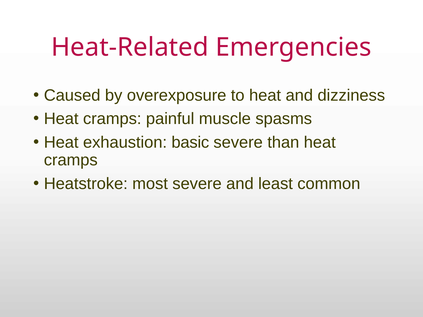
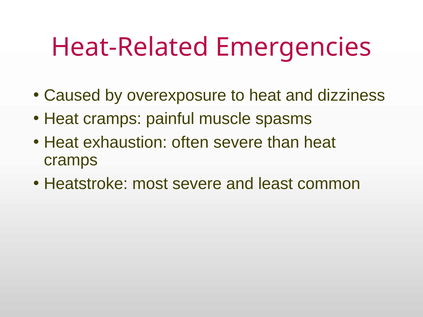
basic: basic -> often
